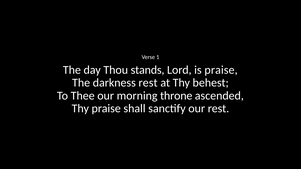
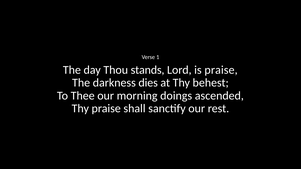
darkness rest: rest -> dies
throne: throne -> doings
